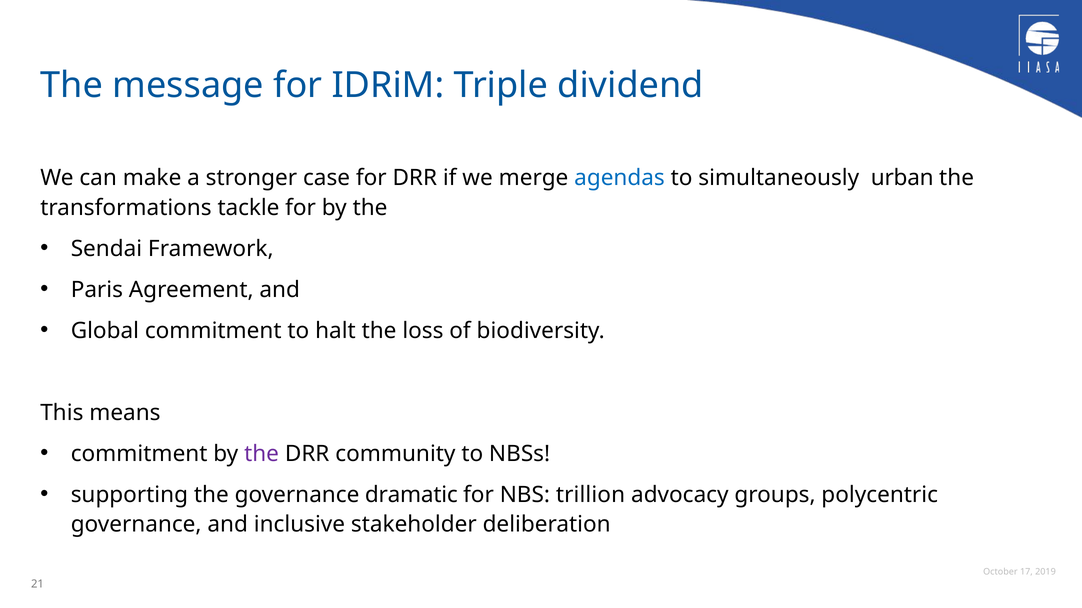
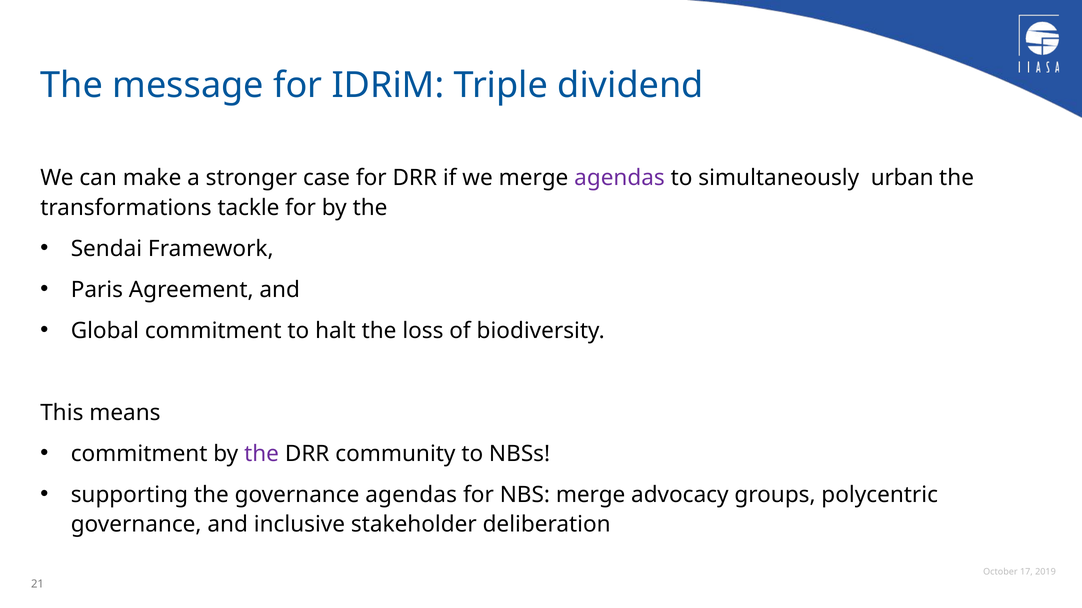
agendas at (620, 178) colour: blue -> purple
governance dramatic: dramatic -> agendas
NBS trillion: trillion -> merge
